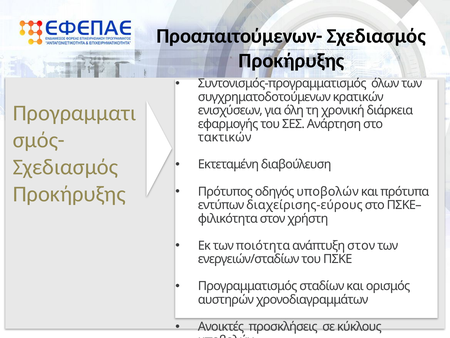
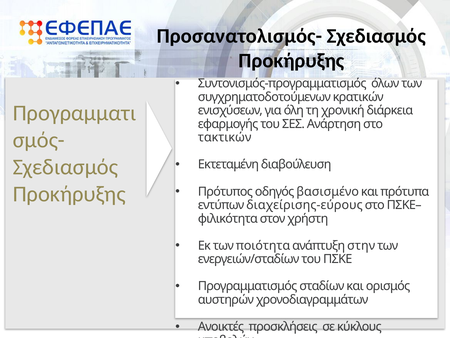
Προαπαιτούμενων-: Προαπαιτούμενων- -> Προσανατολισμός-
οδηγός υποβολών: υποβολών -> βασισμένο
ανάπτυξη στον: στον -> στην
